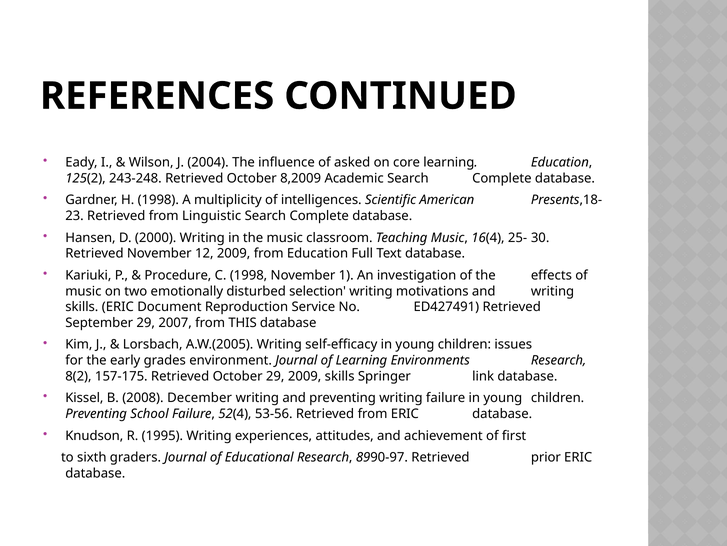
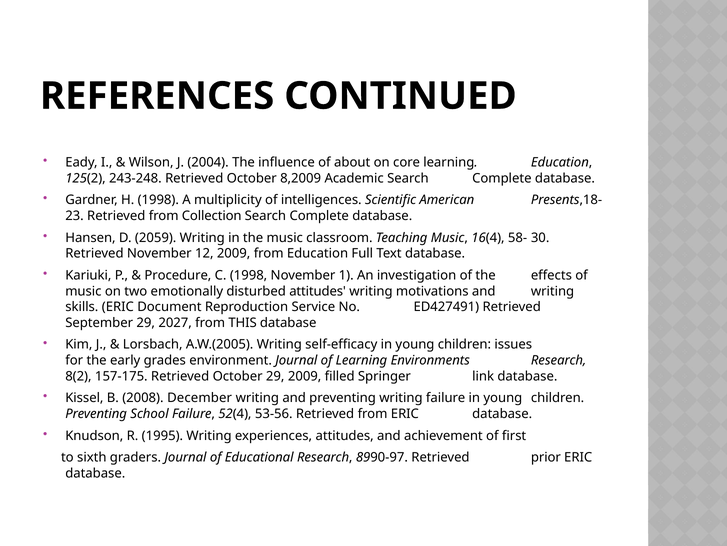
asked: asked -> about
Linguistic: Linguistic -> Collection
2000: 2000 -> 2059
25-: 25- -> 58-
disturbed selection: selection -> attitudes
2007: 2007 -> 2027
2009 skills: skills -> filled
